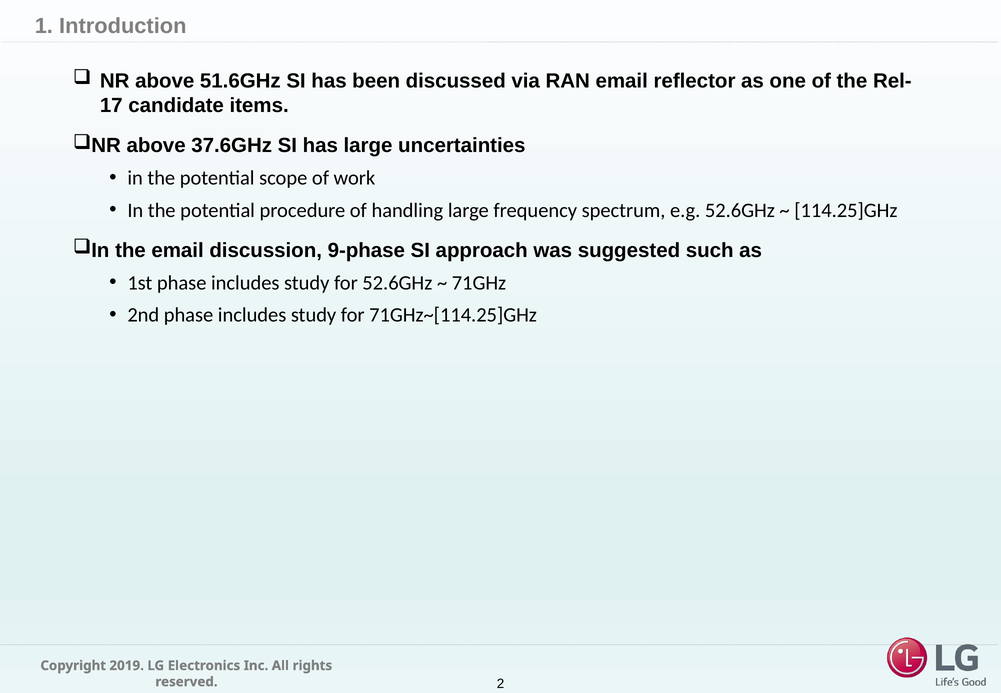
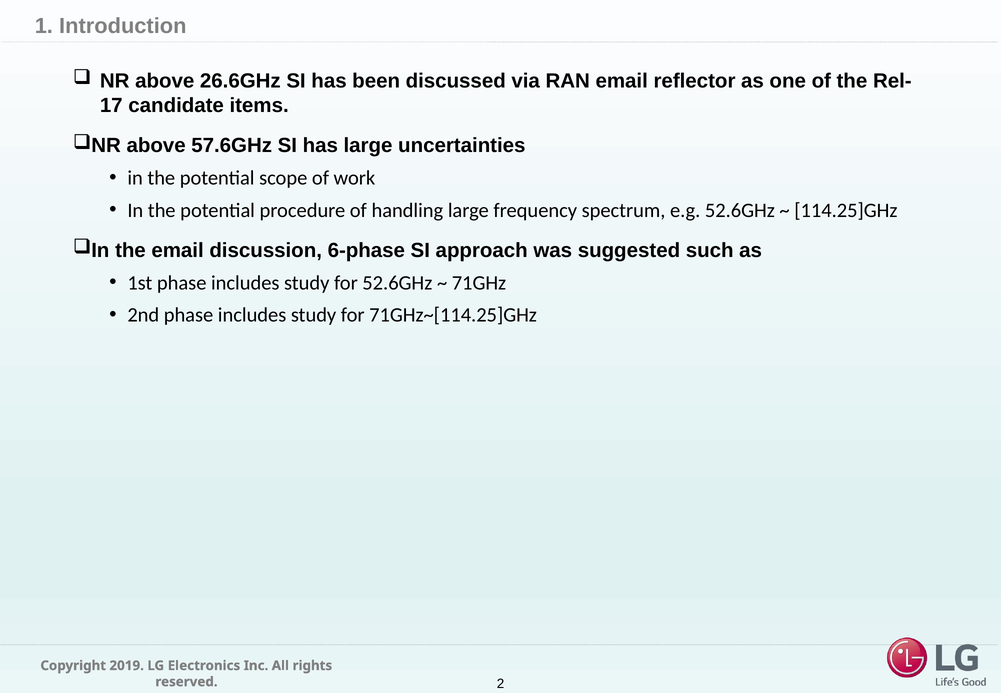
51.6GHz: 51.6GHz -> 26.6GHz
37.6GHz: 37.6GHz -> 57.6GHz
9-phase: 9-phase -> 6-phase
